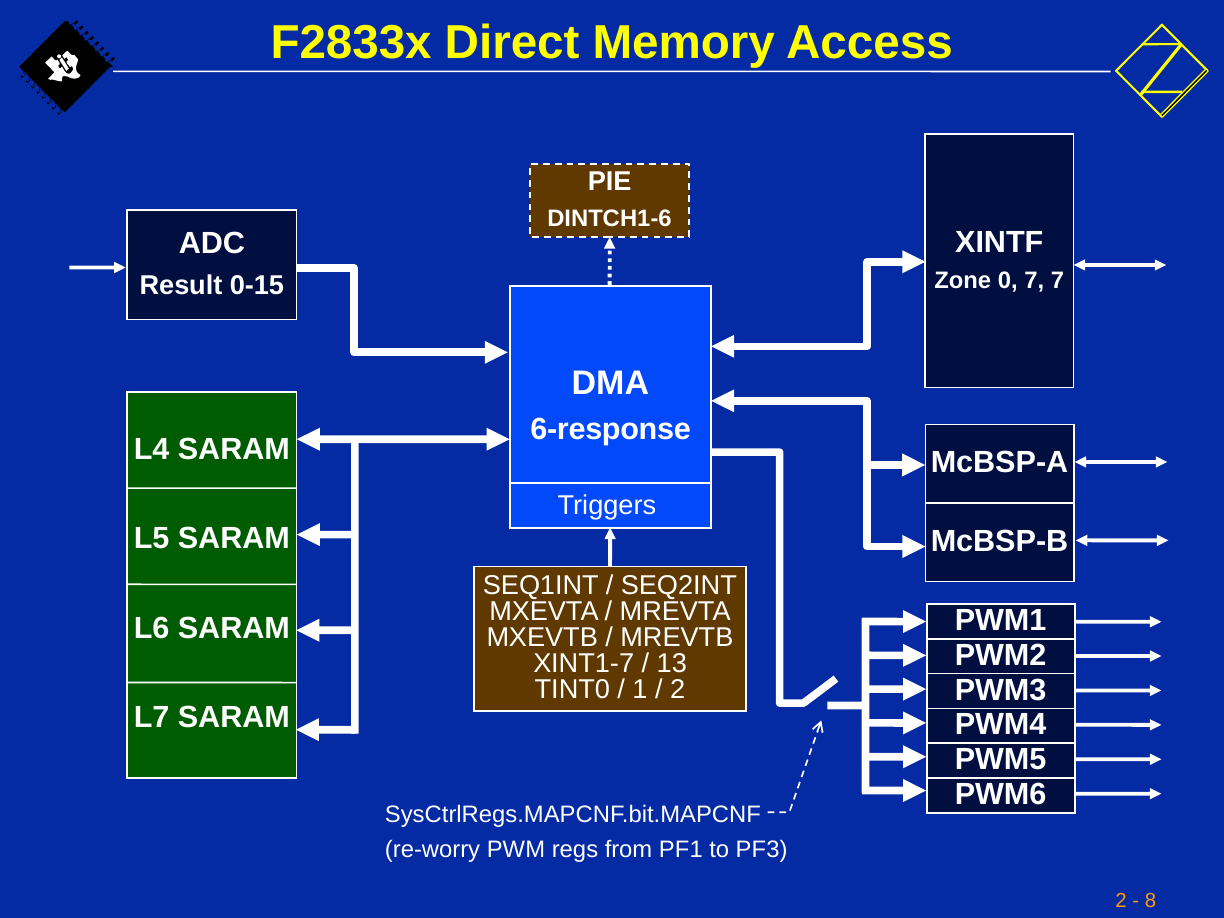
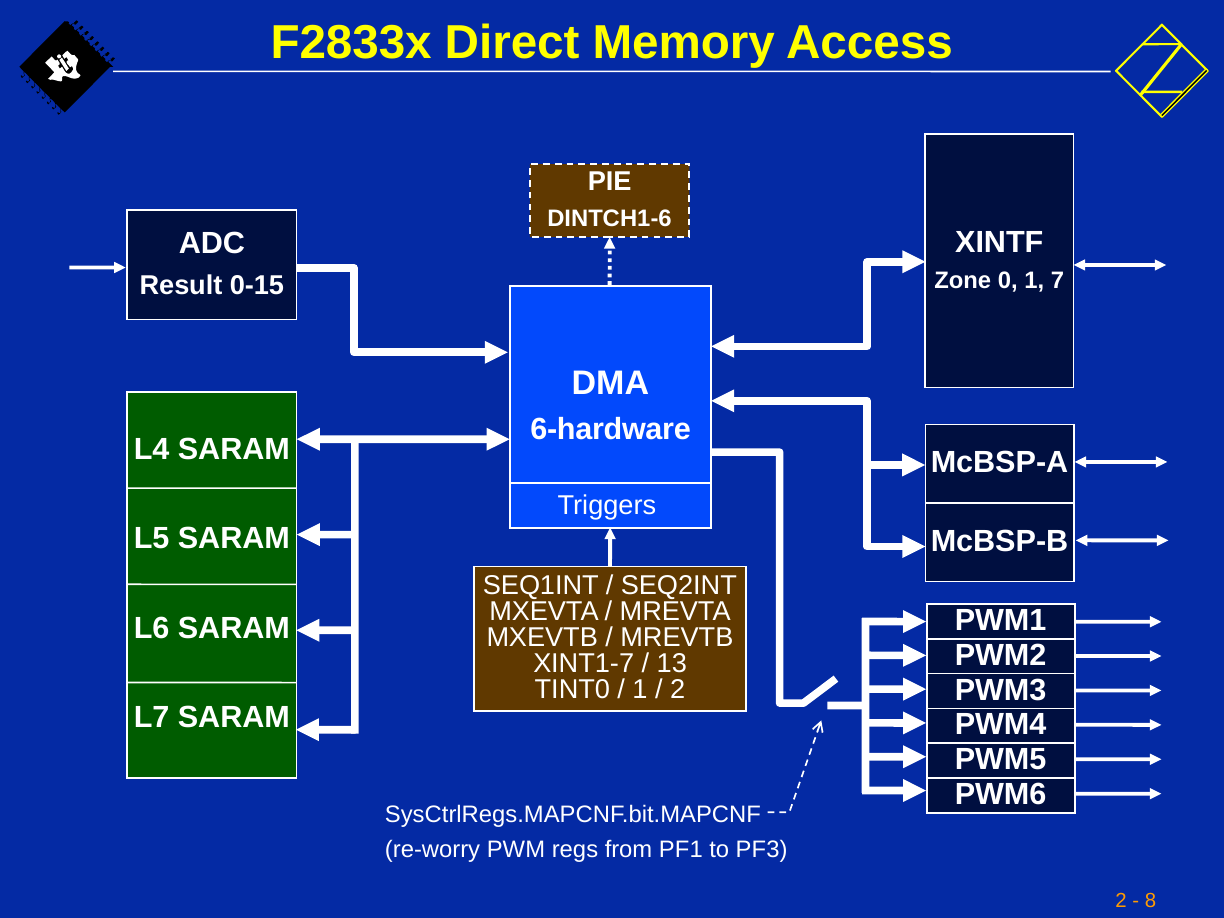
0 7: 7 -> 1
6-response: 6-response -> 6-hardware
